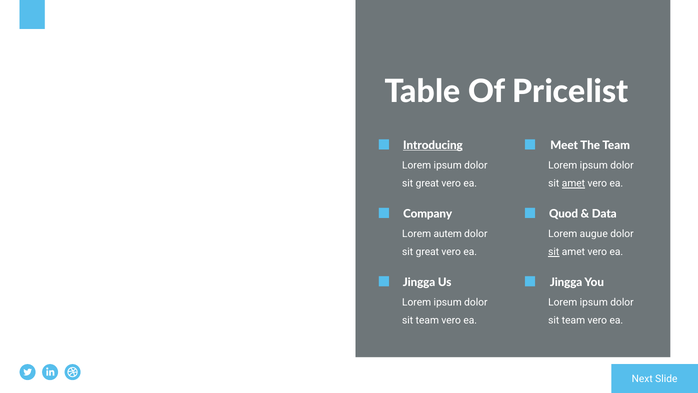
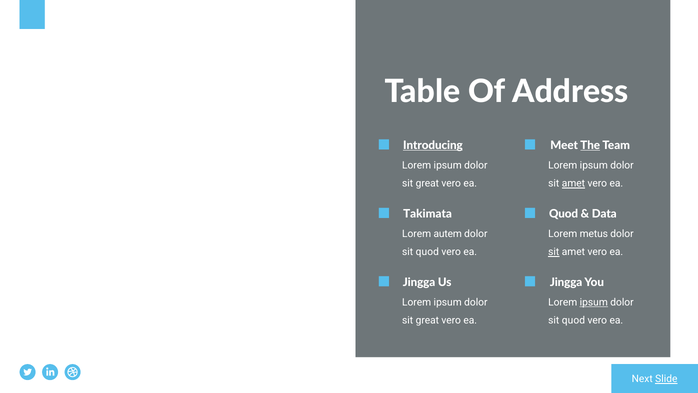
Pricelist: Pricelist -> Address
The underline: none -> present
Company: Company -> Takimata
augue: augue -> metus
great at (427, 252): great -> quod
ipsum at (594, 302) underline: none -> present
team at (427, 320): team -> great
team at (573, 320): team -> quod
Slide underline: none -> present
